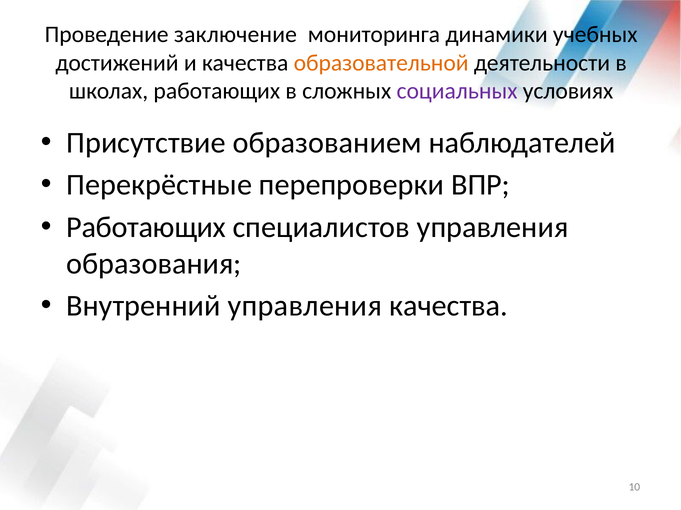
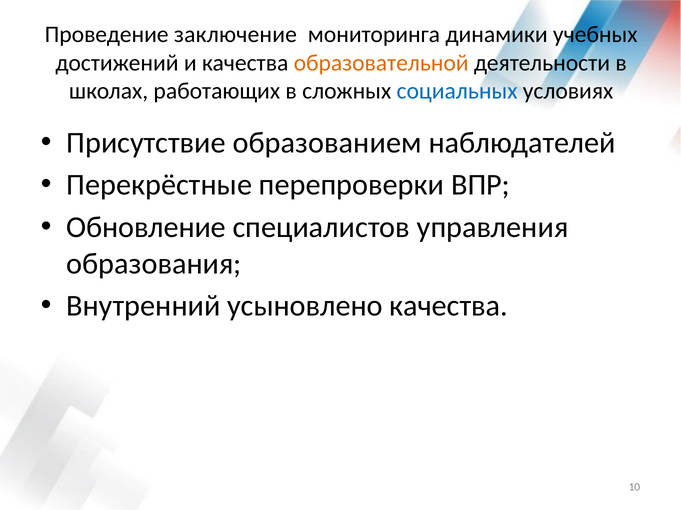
социальных colour: purple -> blue
Работающих at (146, 228): Работающих -> Обновление
Внутренний управления: управления -> усыновлено
